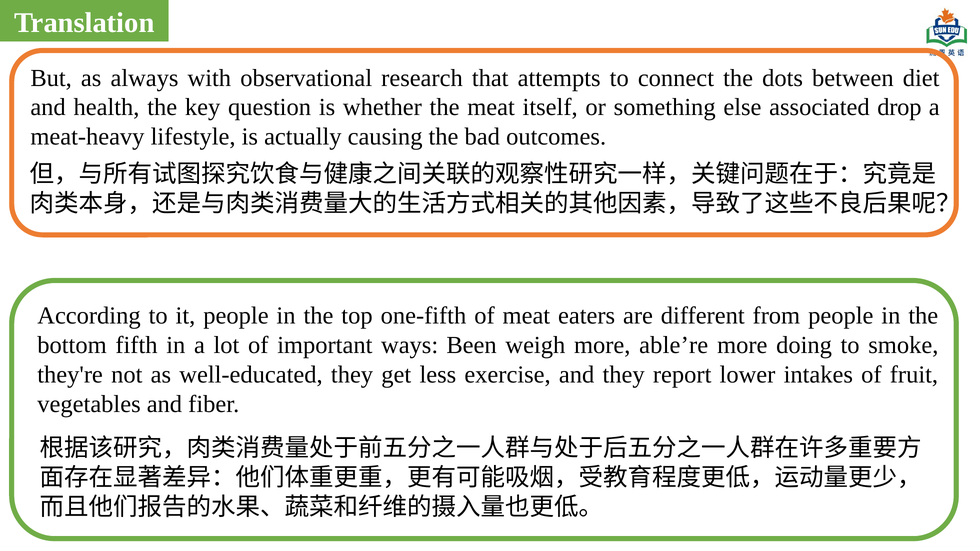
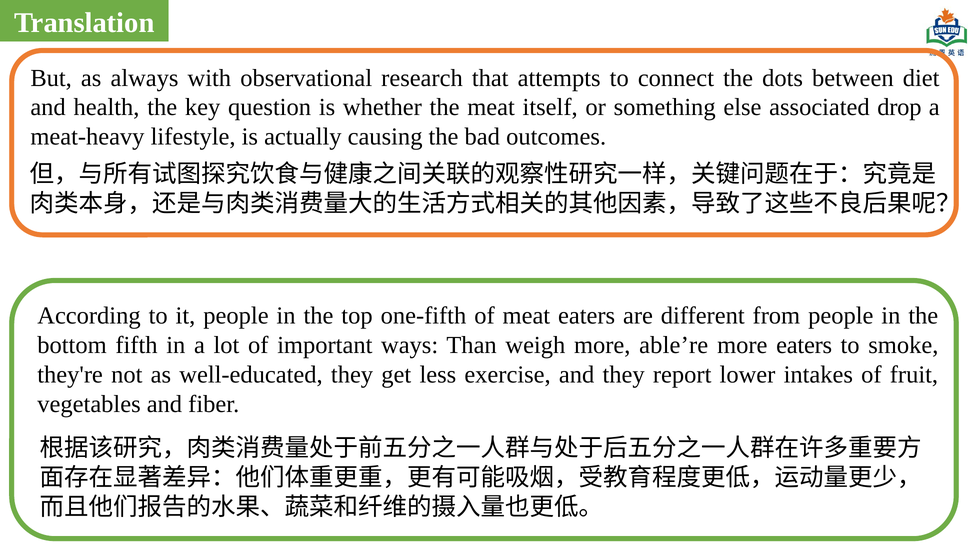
Been: Been -> Than
more doing: doing -> eaters
